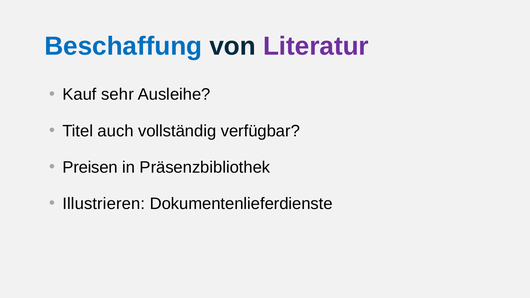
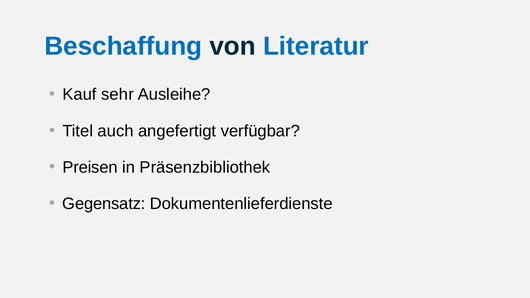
Literatur colour: purple -> blue
vollständig: vollständig -> angefertigt
Illustrieren: Illustrieren -> Gegensatz
